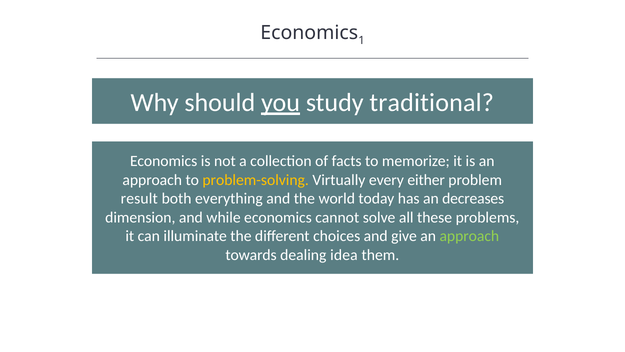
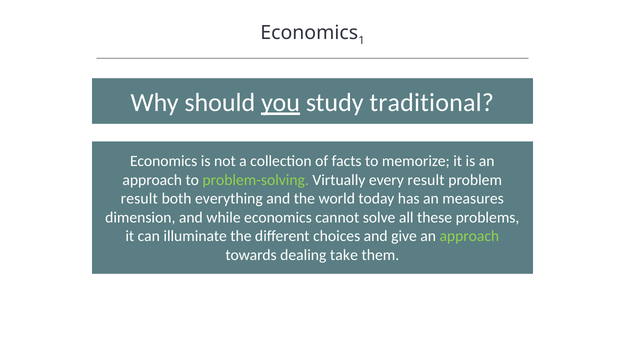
problem-solving colour: yellow -> light green
every either: either -> result
decreases: decreases -> measures
idea: idea -> take
